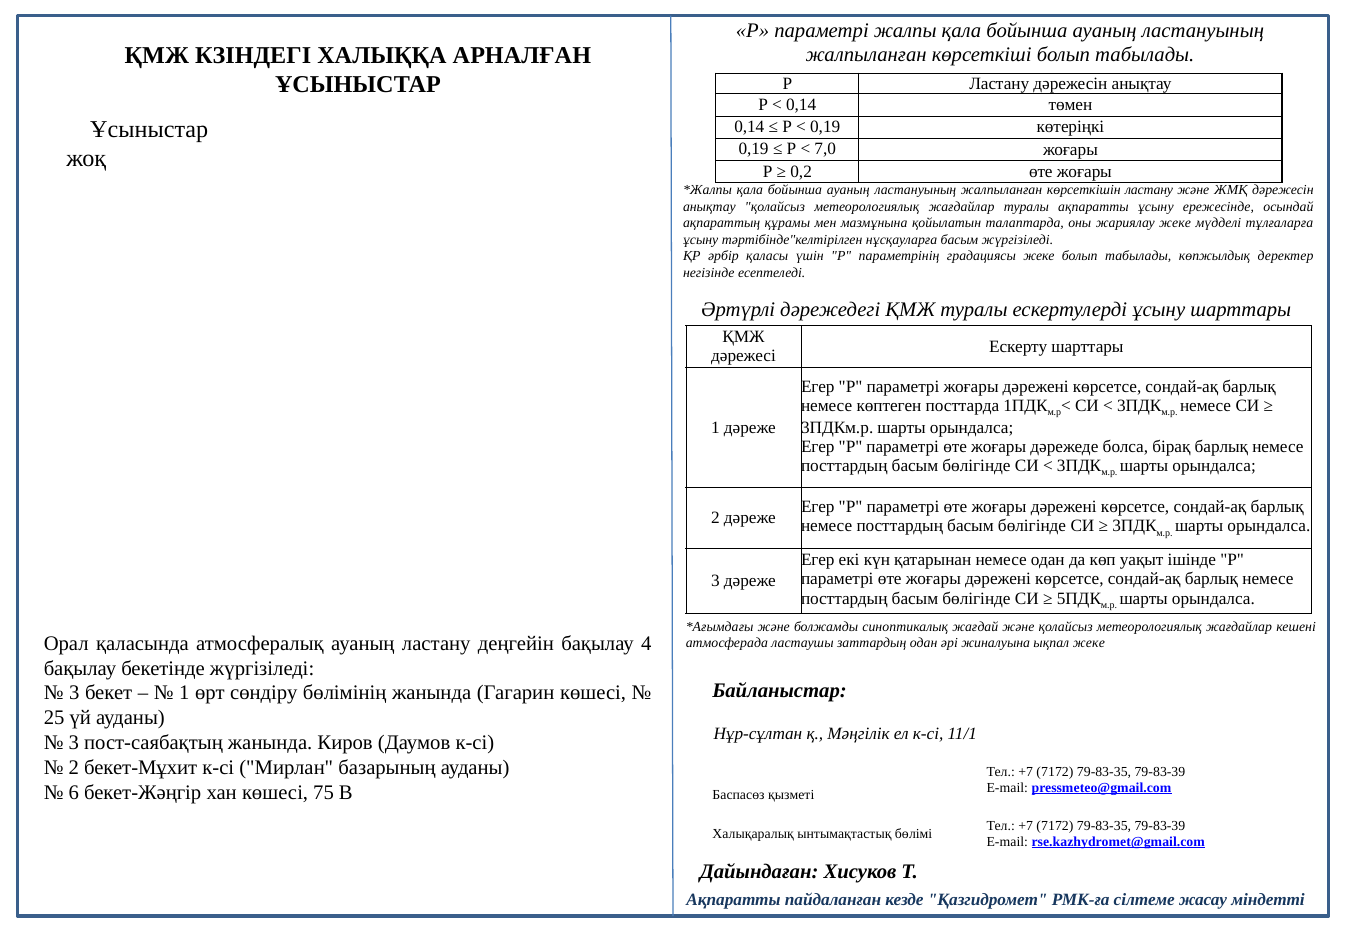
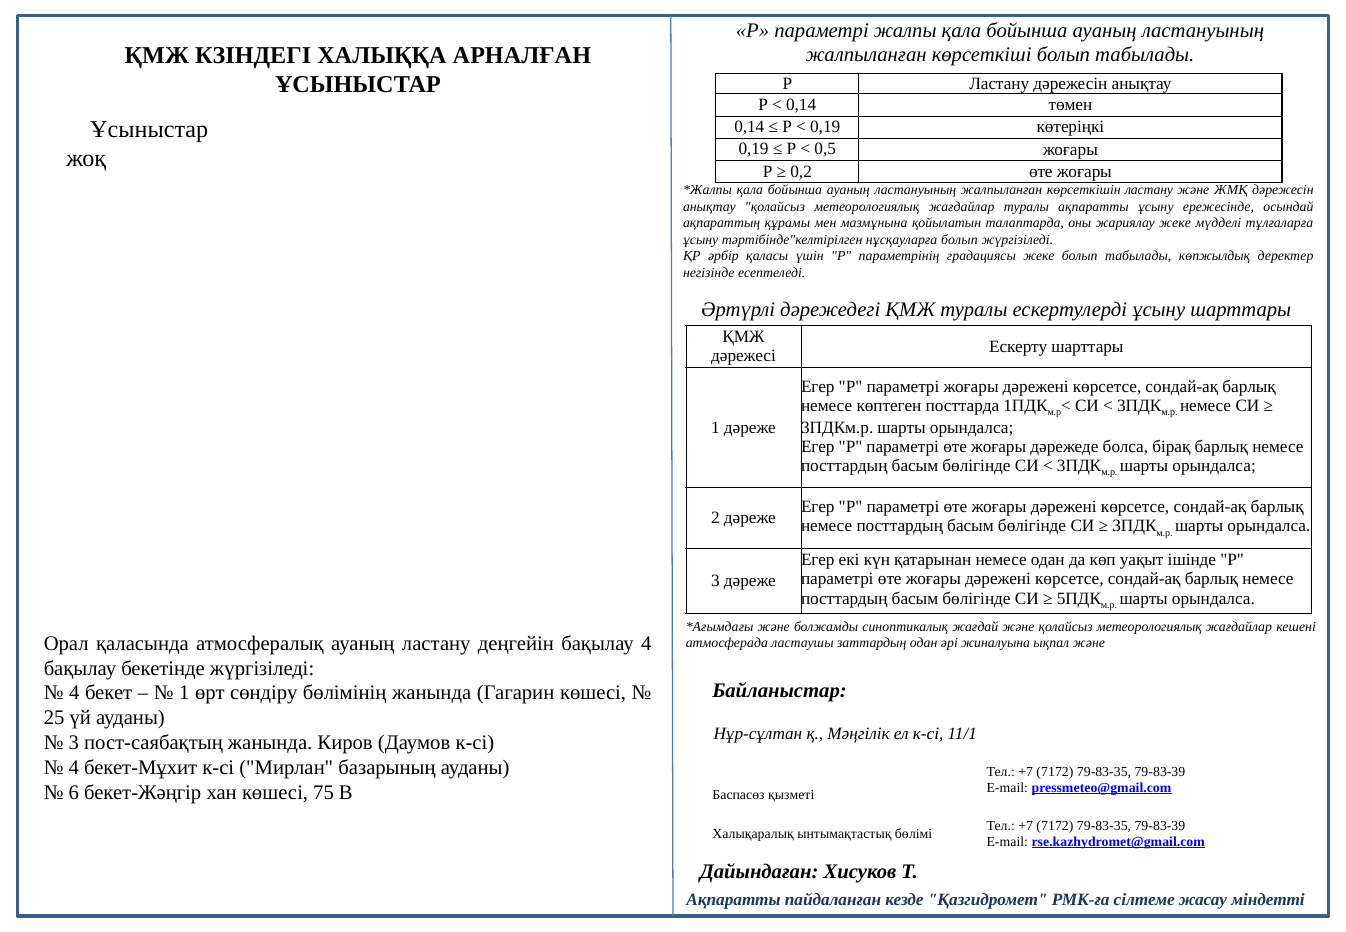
7,0: 7,0 -> 0,5
нұсқауларға басым: басым -> болып
ықпал жеке: жеке -> және
3 at (74, 693): 3 -> 4
2 at (74, 767): 2 -> 4
